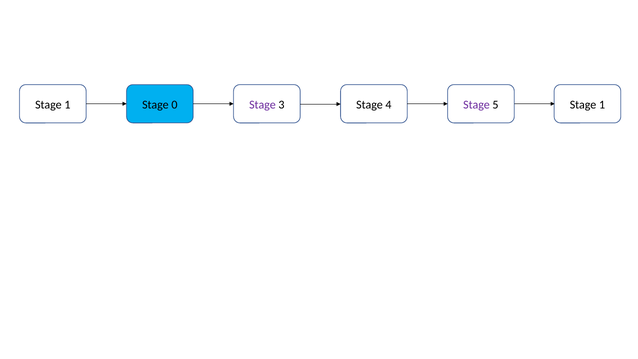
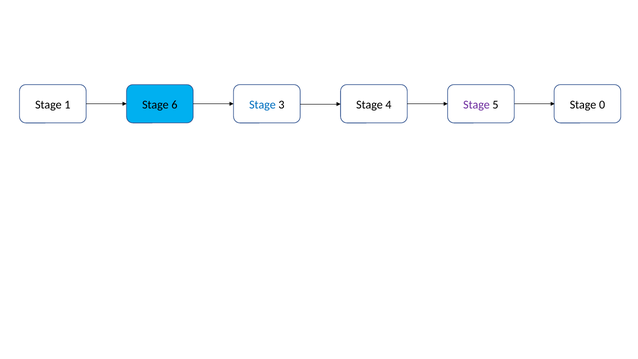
0: 0 -> 6
Stage at (262, 105) colour: purple -> blue
1 at (602, 105): 1 -> 0
